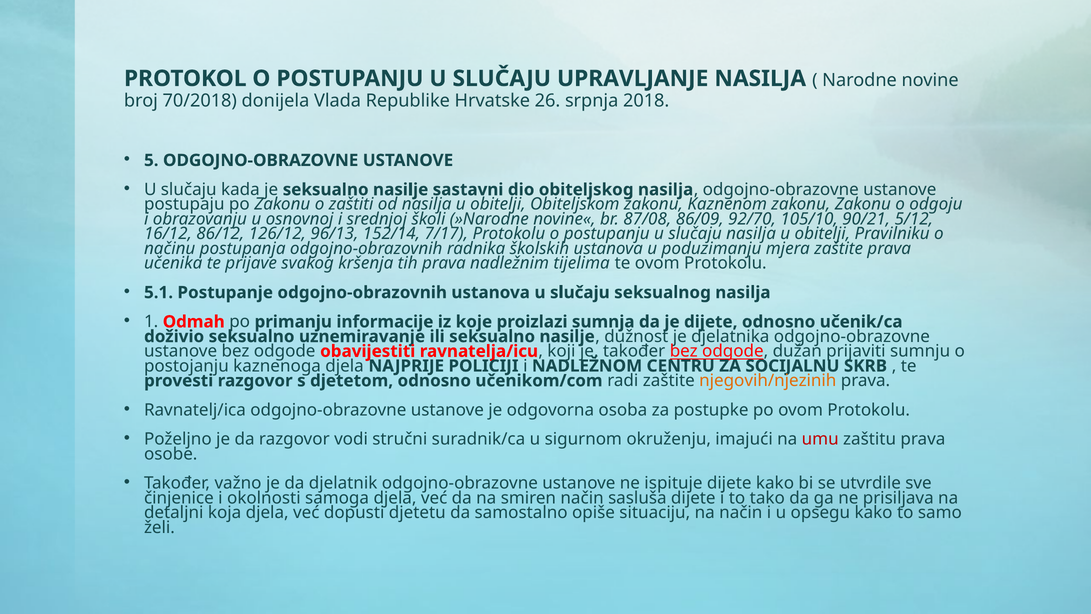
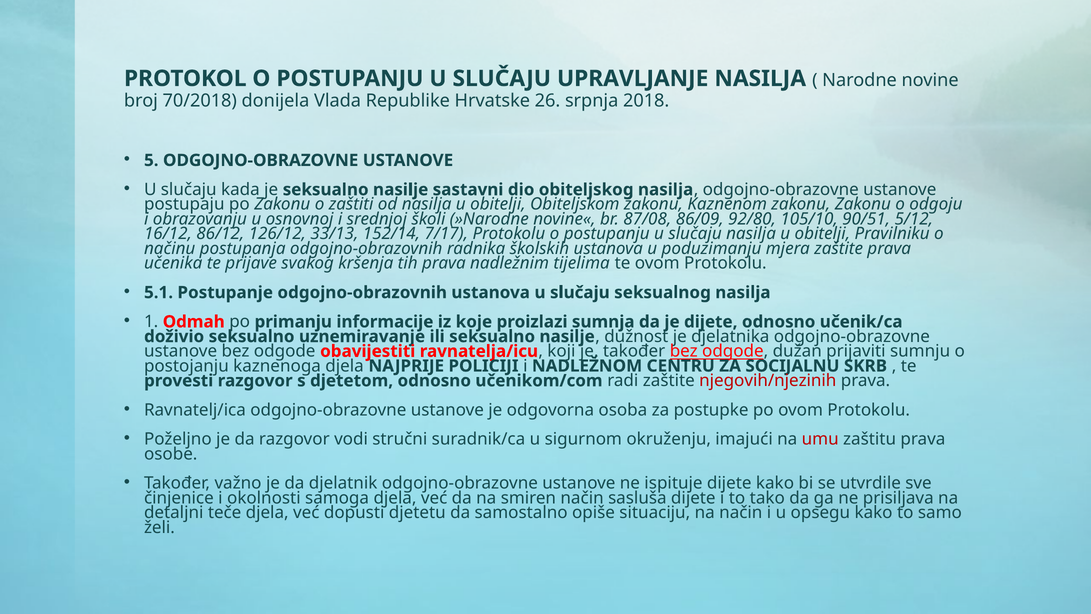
92/70: 92/70 -> 92/80
90/21: 90/21 -> 90/51
96/13: 96/13 -> 33/13
njegovih/njezinih colour: orange -> red
koja: koja -> teče
